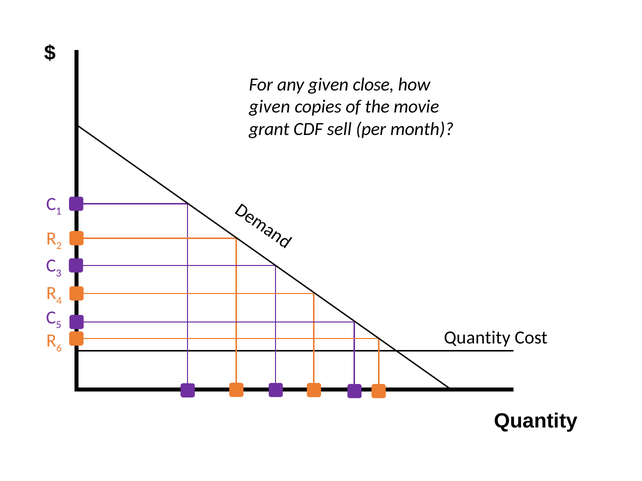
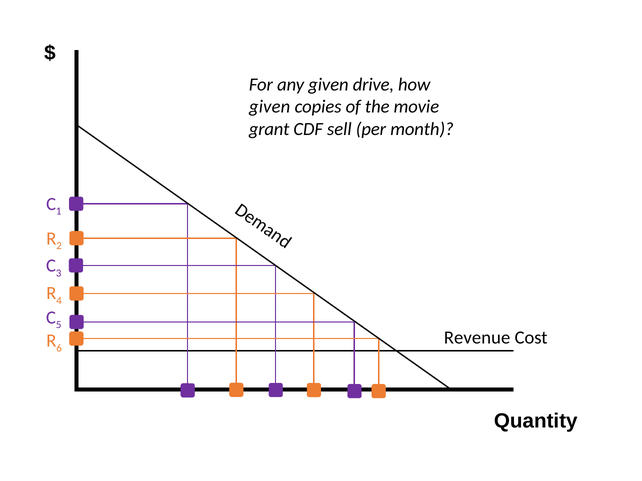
close: close -> drive
Quantity at (477, 338): Quantity -> Revenue
